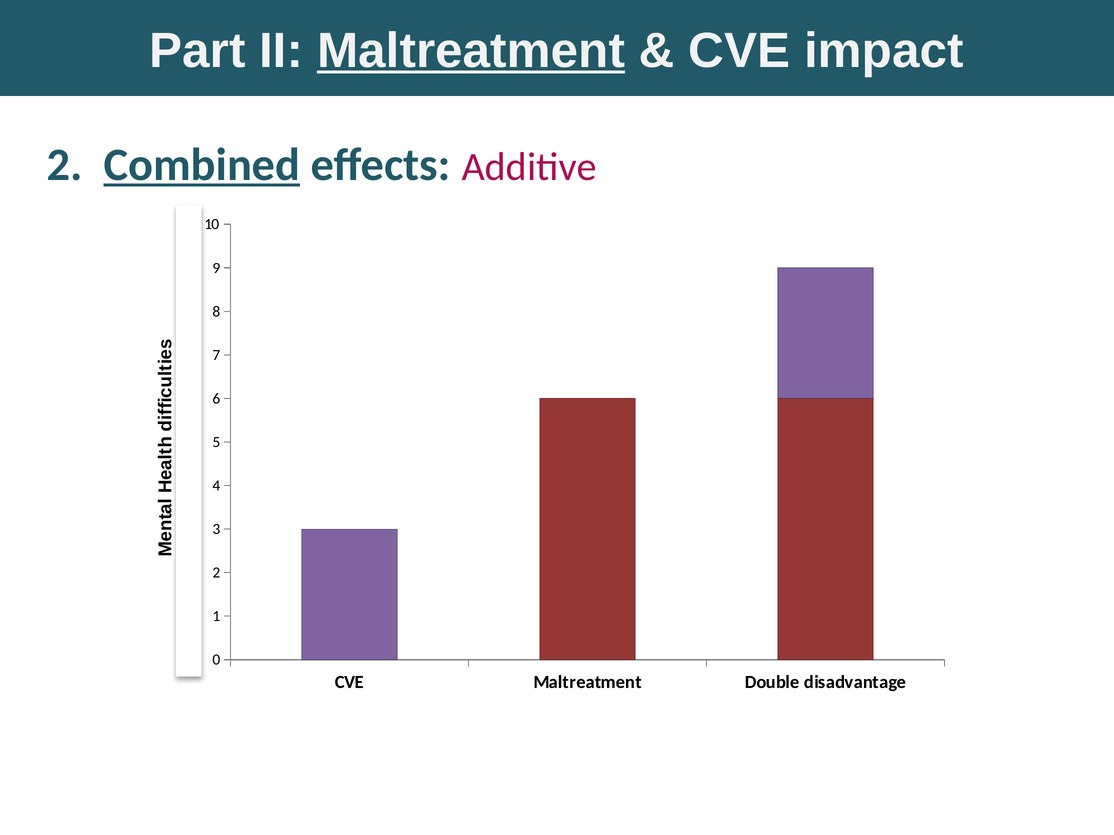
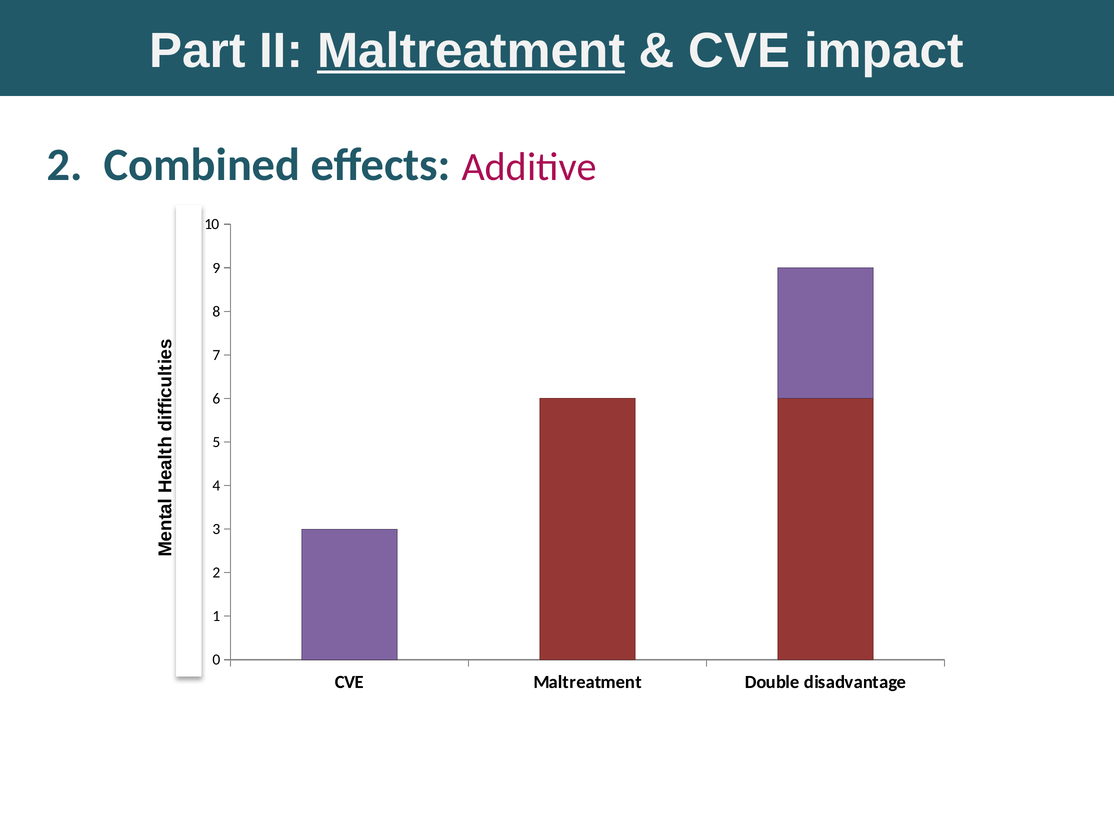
Combined underline: present -> none
